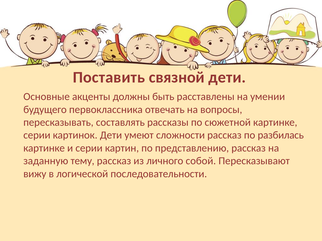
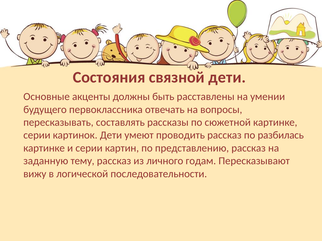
Поставить: Поставить -> Состояния
сложности: сложности -> проводить
собой: собой -> годам
